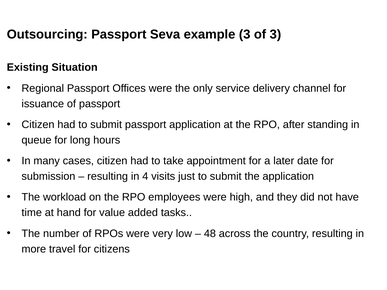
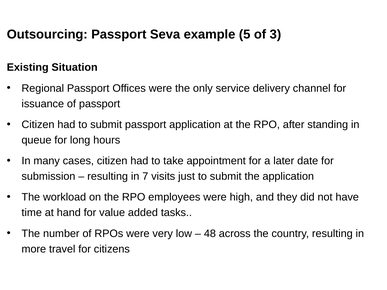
example 3: 3 -> 5
4: 4 -> 7
